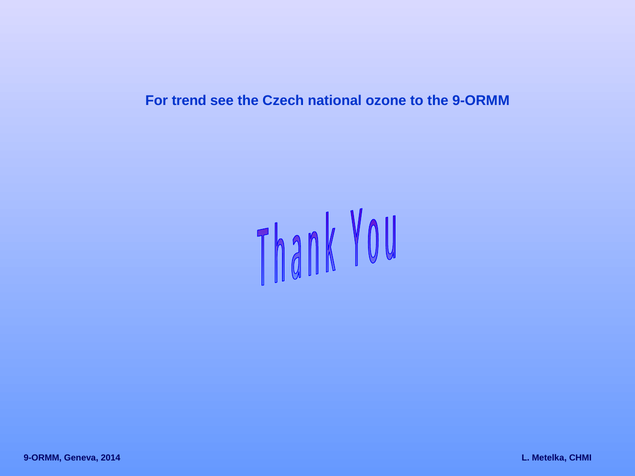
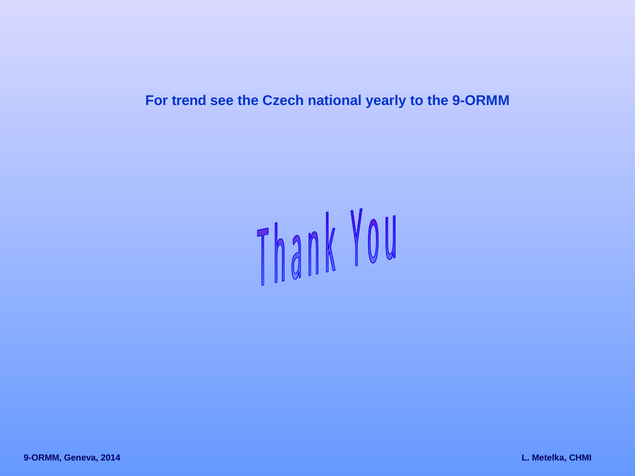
ozone: ozone -> yearly
